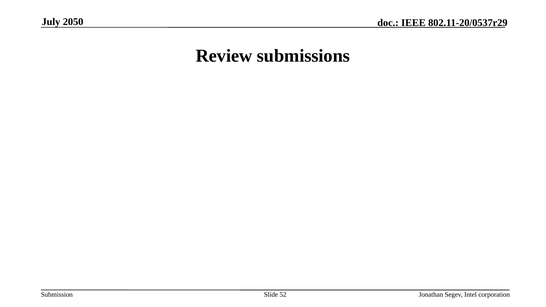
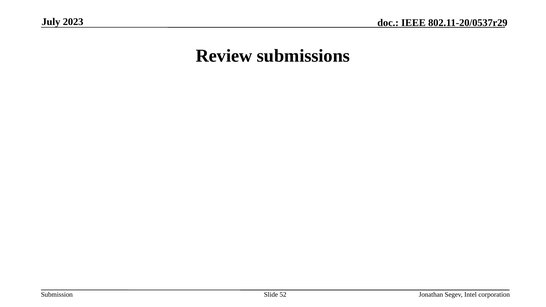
2050: 2050 -> 2023
